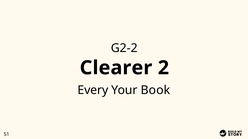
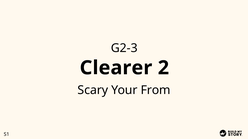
G2-2: G2-2 -> G2-3
Every: Every -> Scary
Book: Book -> From
